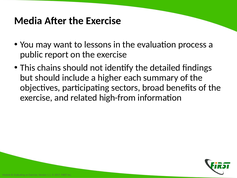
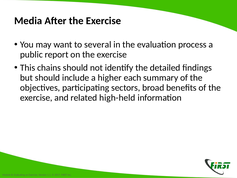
lessons: lessons -> several
high-from: high-from -> high-held
